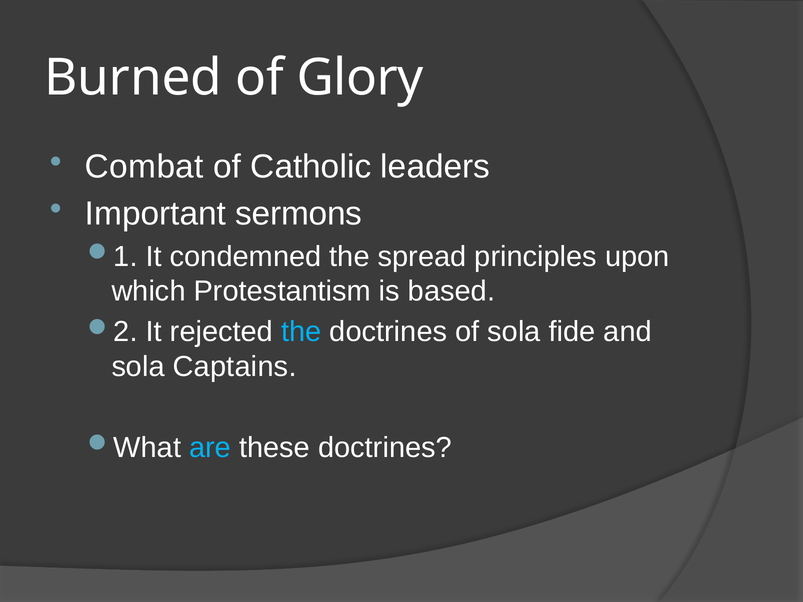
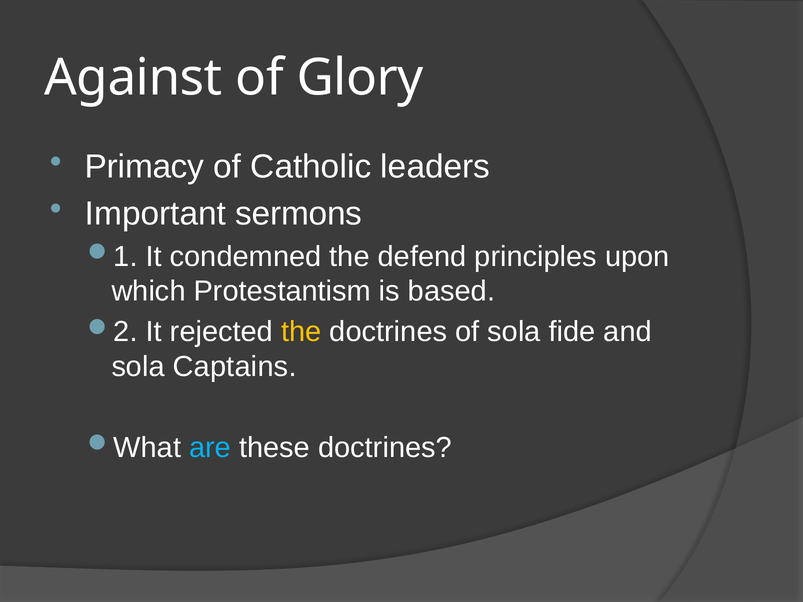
Burned: Burned -> Against
Combat: Combat -> Primacy
spread: spread -> defend
the at (301, 332) colour: light blue -> yellow
